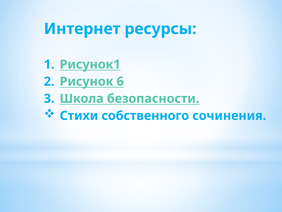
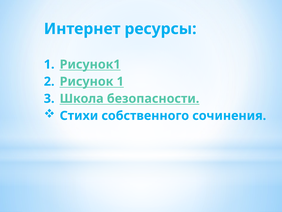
Рисунок 6: 6 -> 1
